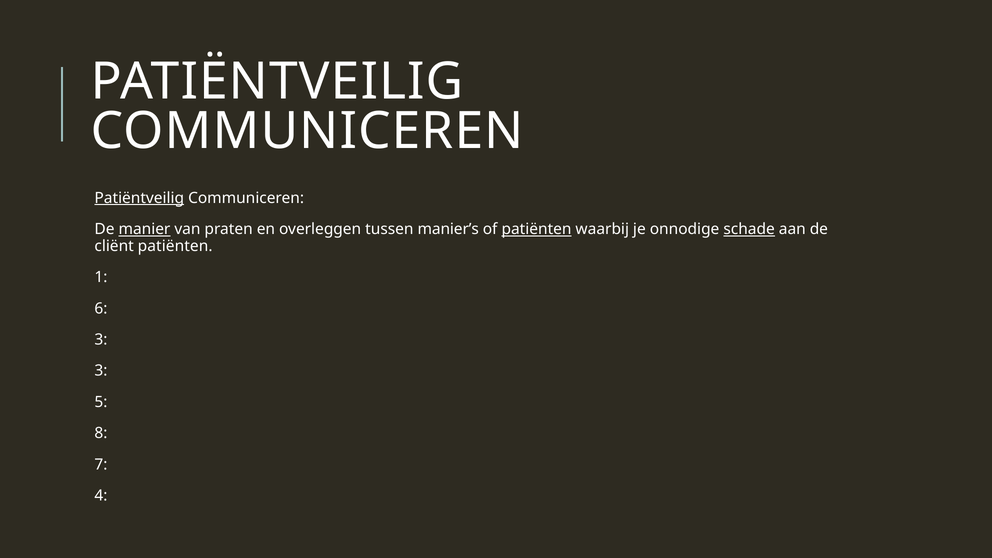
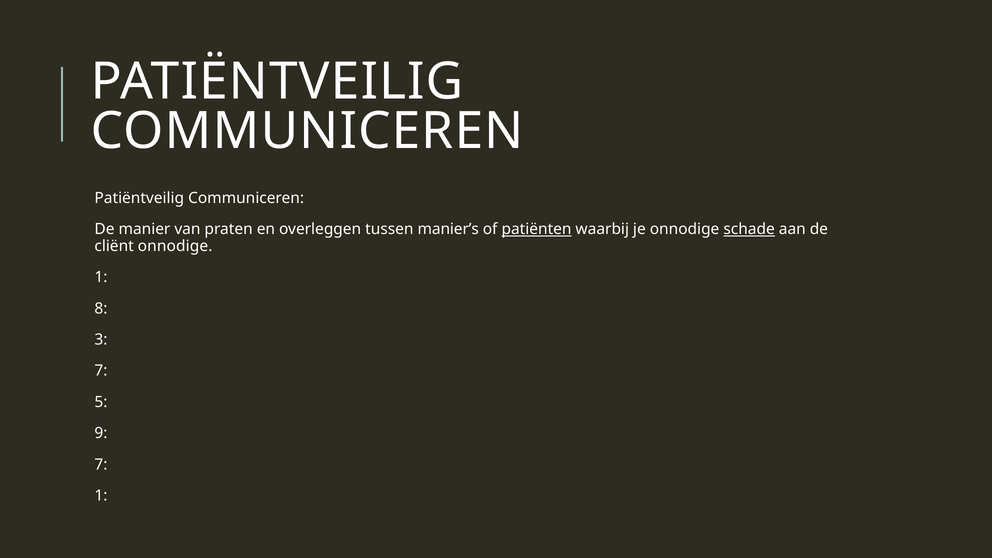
Patiëntveilig at (139, 198) underline: present -> none
manier underline: present -> none
cliënt patiënten: patiënten -> onnodige
6: 6 -> 8
3 at (101, 371): 3 -> 7
8: 8 -> 9
4 at (101, 496): 4 -> 1
